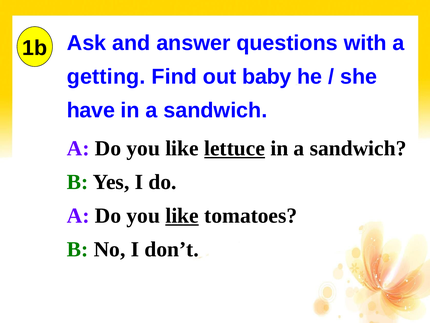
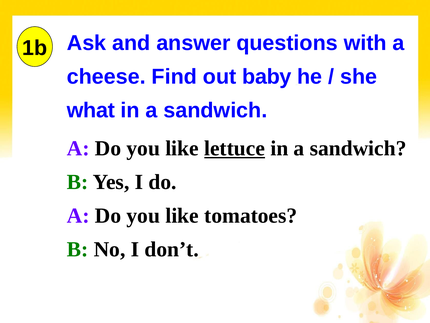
getting: getting -> cheese
have: have -> what
like at (182, 215) underline: present -> none
